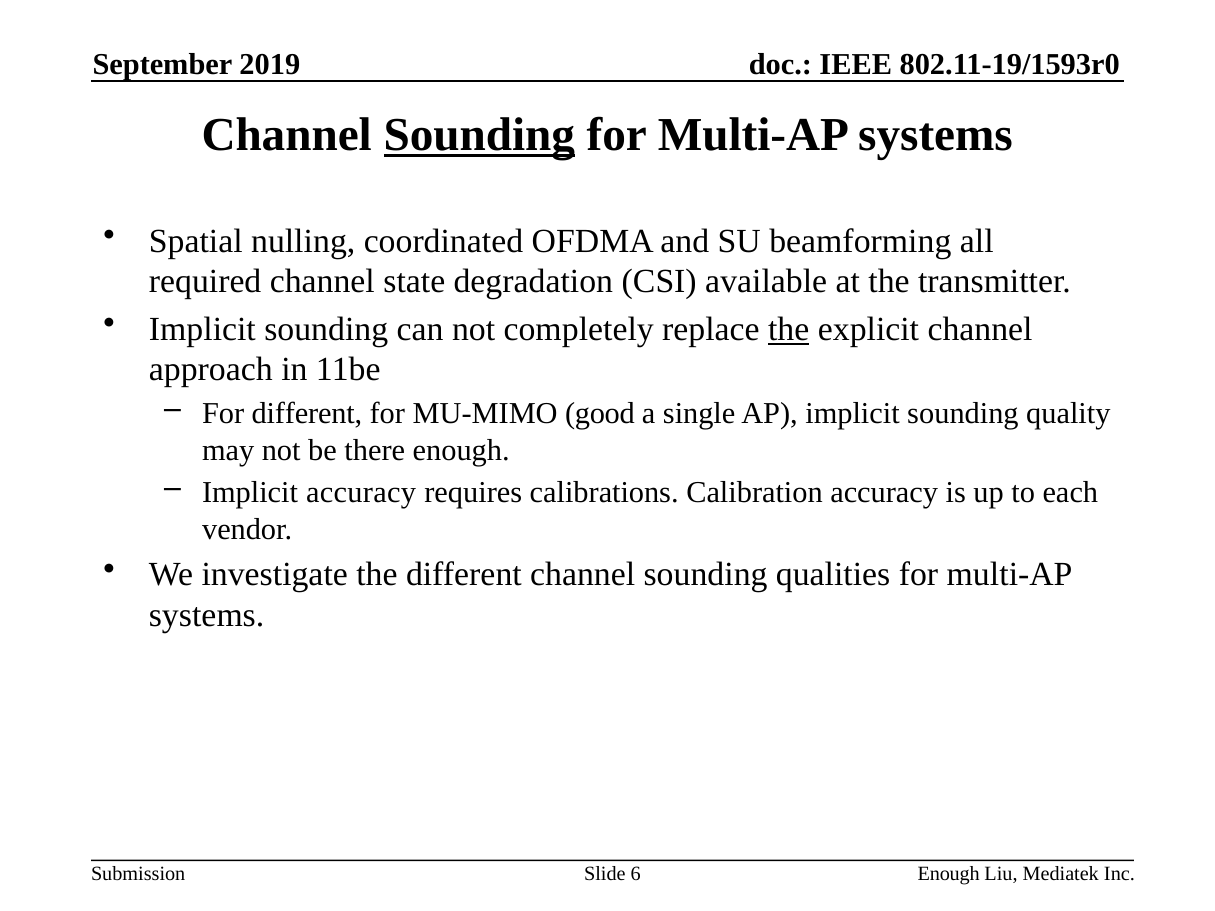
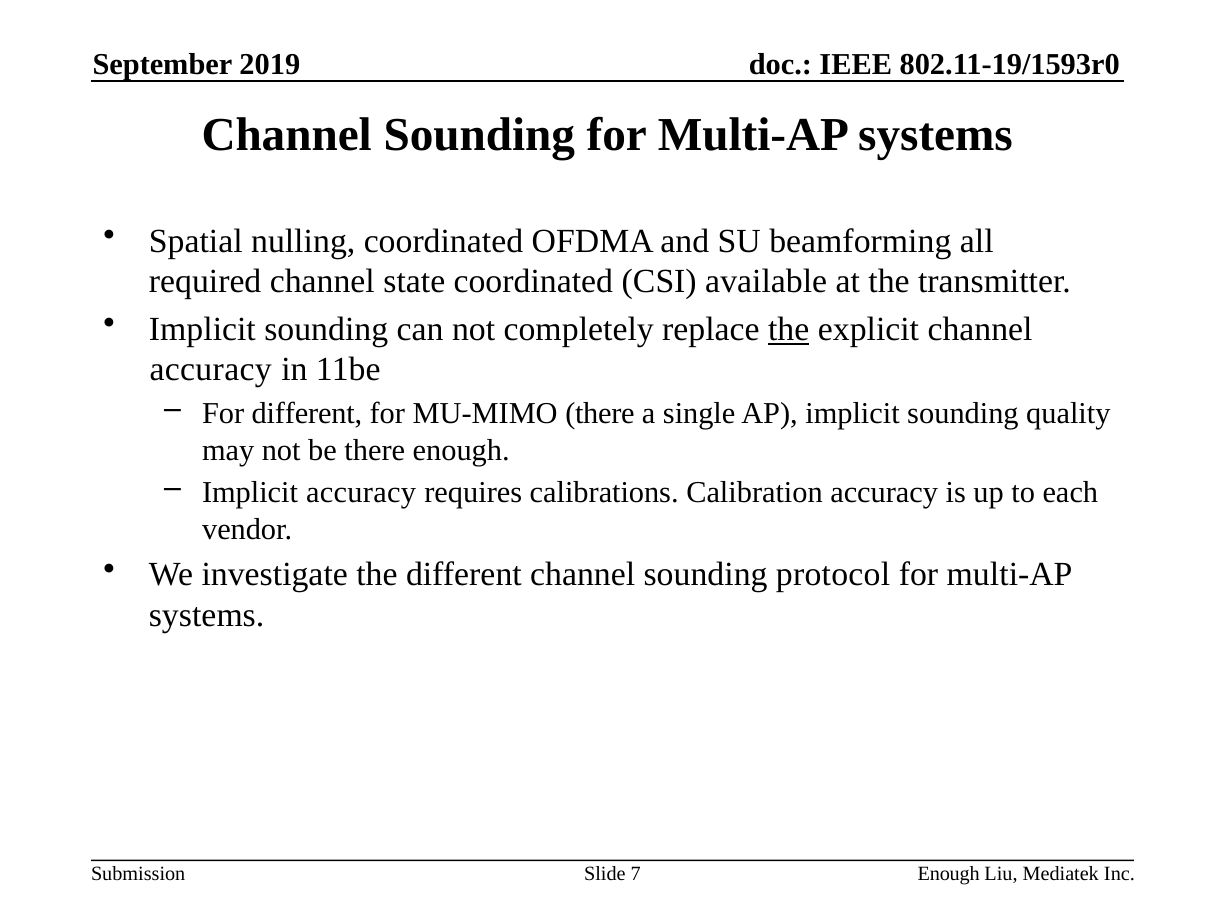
Sounding at (479, 135) underline: present -> none
state degradation: degradation -> coordinated
approach at (211, 370): approach -> accuracy
MU-MIMO good: good -> there
qualities: qualities -> protocol
6: 6 -> 7
